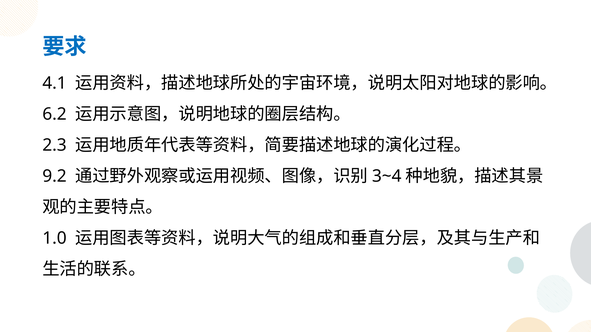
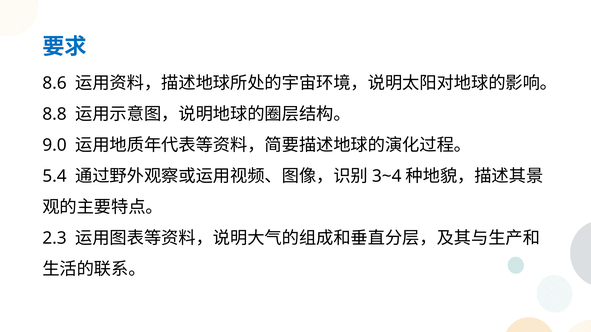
4.1: 4.1 -> 8.6
6.2: 6.2 -> 8.8
2.3: 2.3 -> 9.0
9.2: 9.2 -> 5.4
1.0: 1.0 -> 2.3
